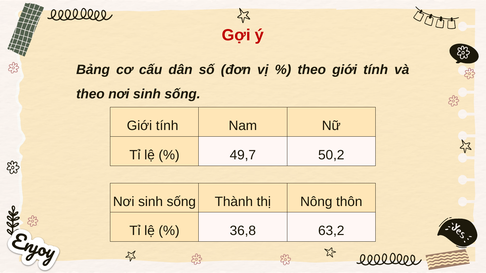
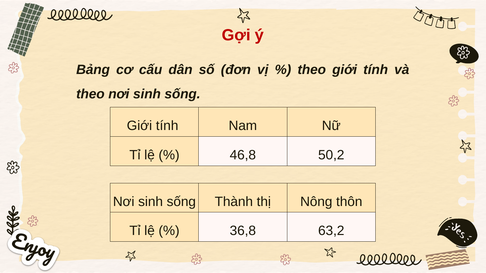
49,7: 49,7 -> 46,8
